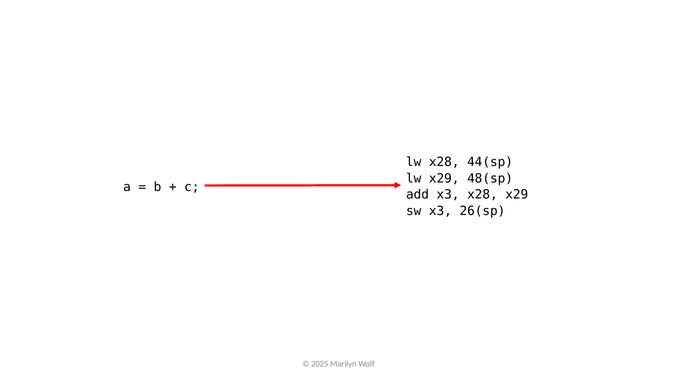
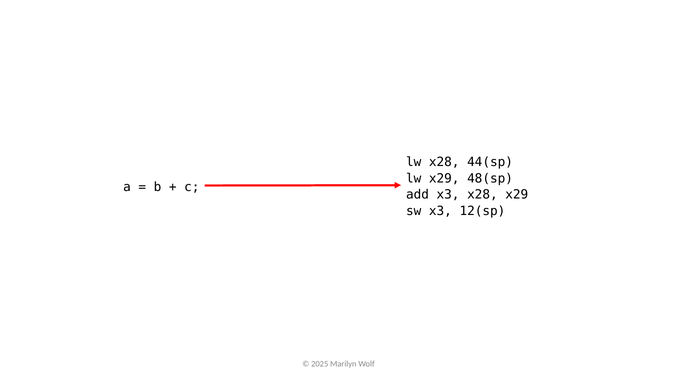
26(sp: 26(sp -> 12(sp
